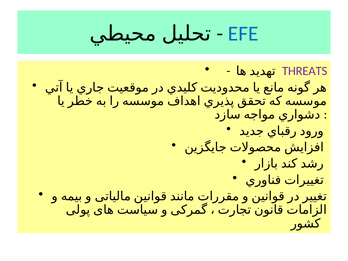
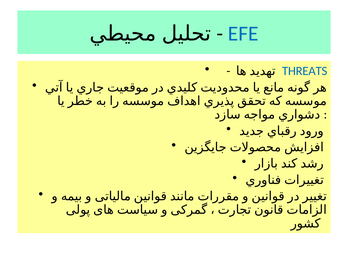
THREATS colour: purple -> blue
